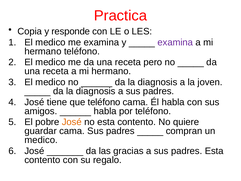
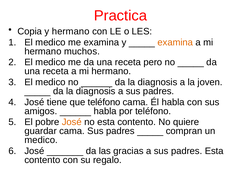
y responde: responde -> hermano
examina at (175, 42) colour: purple -> orange
hermano teléfono: teléfono -> muchos
